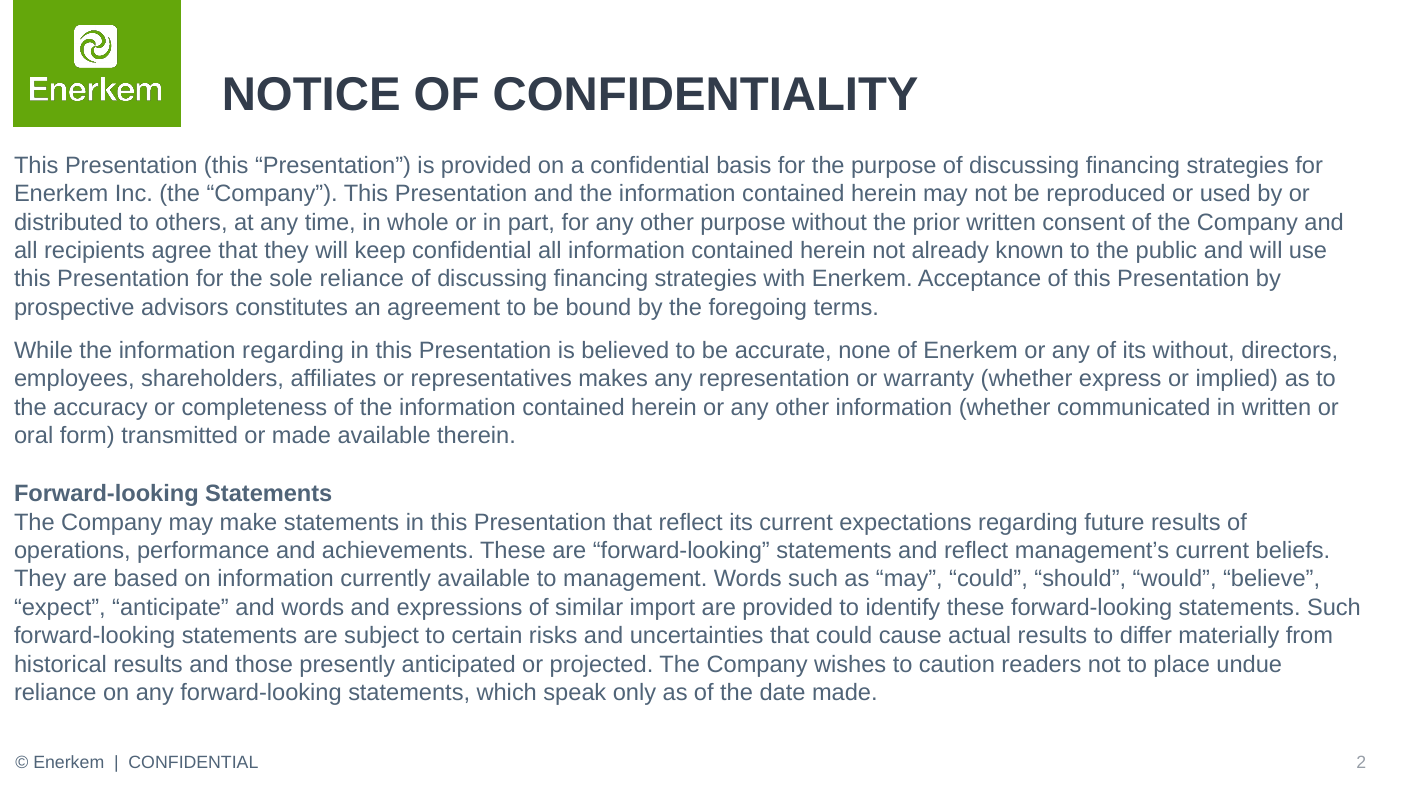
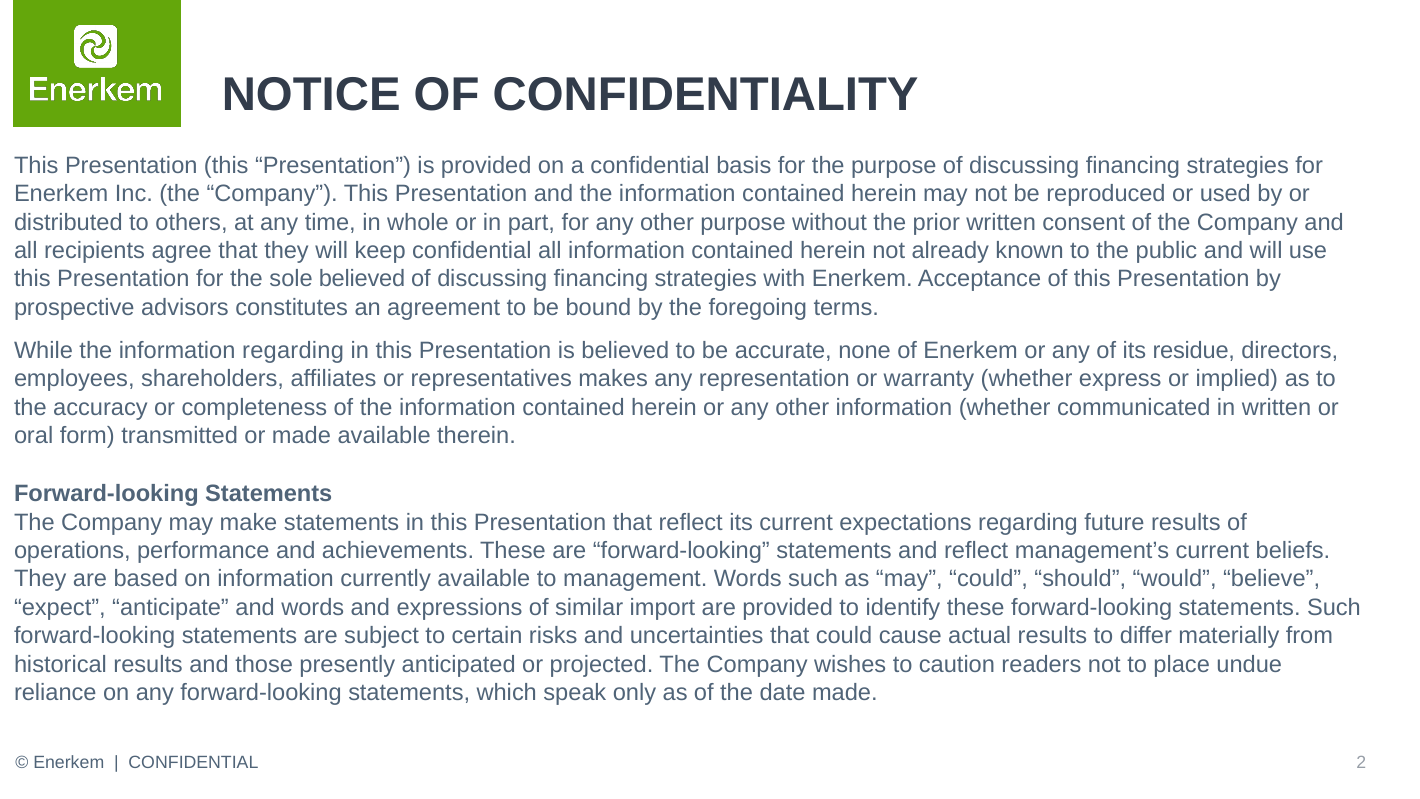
sole reliance: reliance -> believed
its without: without -> residue
